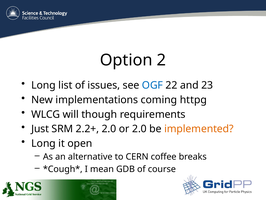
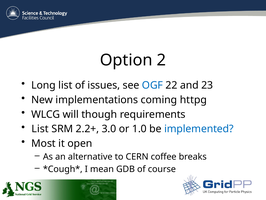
Just at (40, 129): Just -> List
2.2+ 2.0: 2.0 -> 3.0
or 2.0: 2.0 -> 1.0
implemented colour: orange -> blue
Long at (44, 143): Long -> Most
